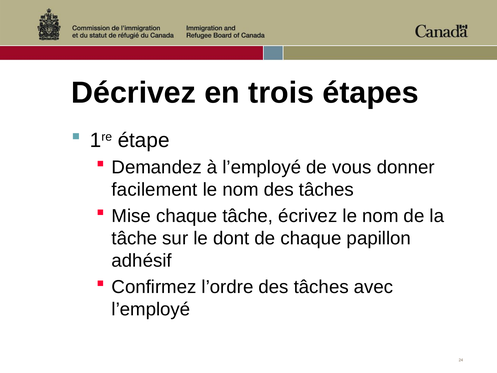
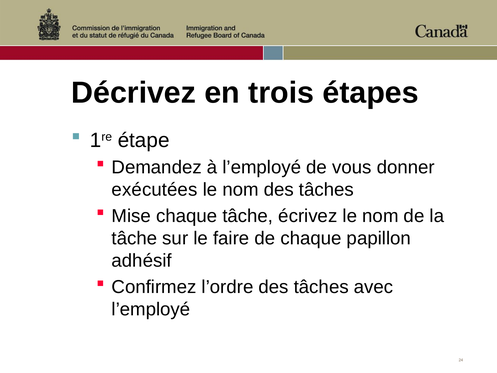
facilement: facilement -> exécutées
dont: dont -> faire
